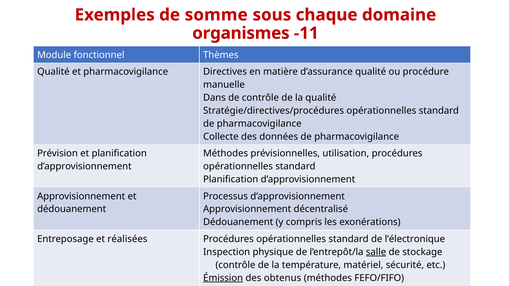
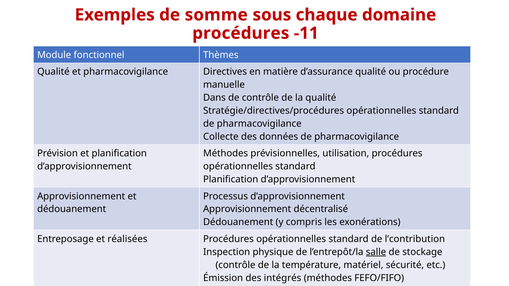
organismes at (241, 33): organismes -> procédures
l’électronique: l’électronique -> l’contribution
Émission underline: present -> none
obtenus: obtenus -> intégrés
